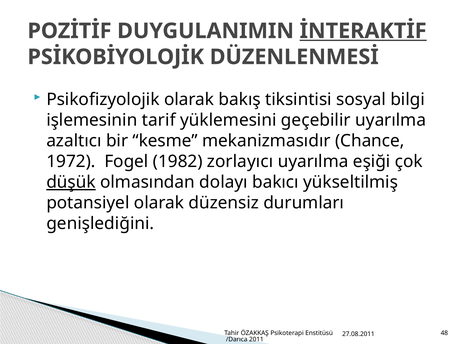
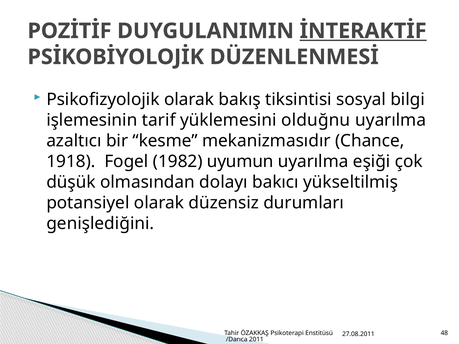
geçebilir: geçebilir -> olduğnu
1972: 1972 -> 1918
zorlayıcı: zorlayıcı -> uyumun
düşük underline: present -> none
